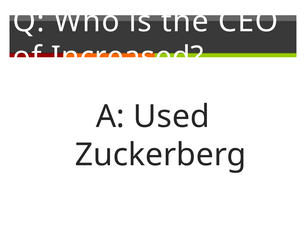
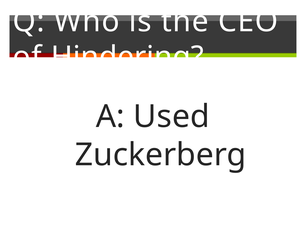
Increased: Increased -> Hindering
